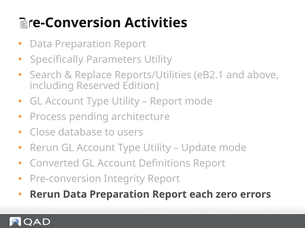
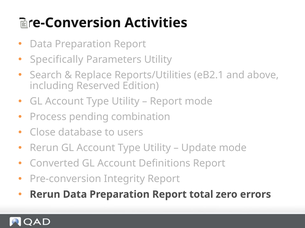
architecture: architecture -> combination
each: each -> total
